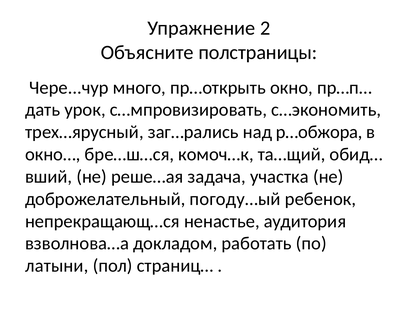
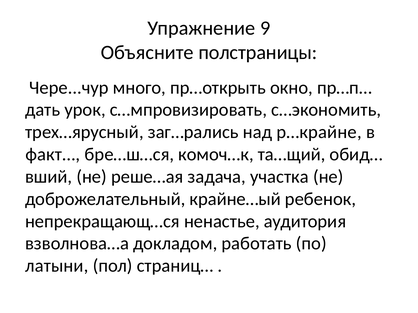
2: 2 -> 9
р…обжора: р…обжора -> р…крайне
окно…: окно… -> факт…
погоду…ый: погоду…ый -> крайне…ый
